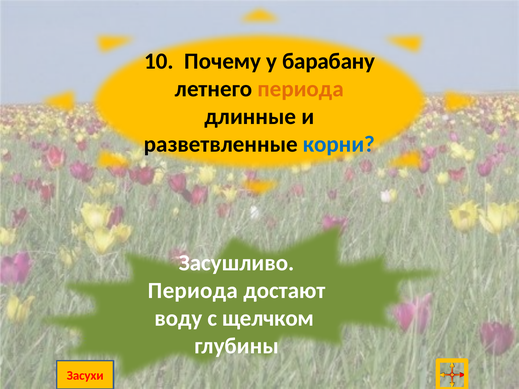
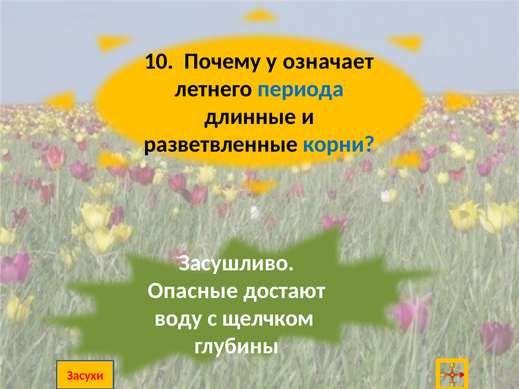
барабану: барабану -> означает
периода at (301, 89) colour: orange -> blue
Периода at (193, 291): Периода -> Опасные
